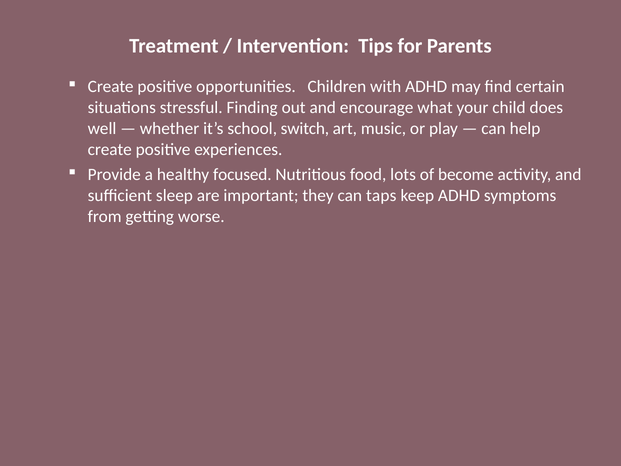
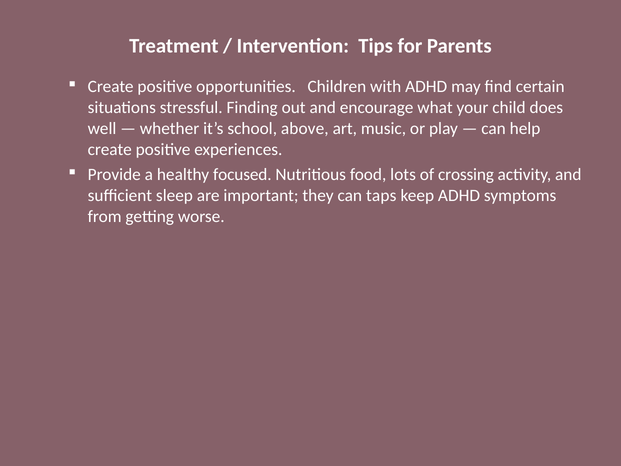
switch: switch -> above
become: become -> crossing
